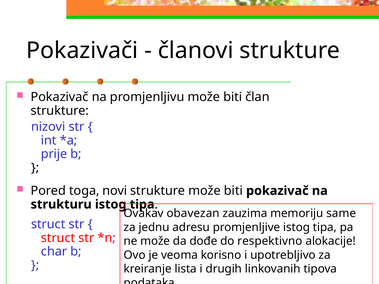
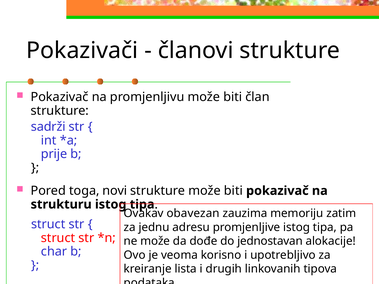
nizovi: nizovi -> sadrži
same: same -> zatim
respektivno: respektivno -> jednostavan
